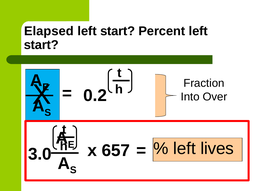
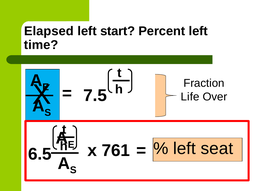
start at (41, 45): start -> time
0.2: 0.2 -> 7.5
Into: Into -> Life
657: 657 -> 761
lives: lives -> seat
3.0: 3.0 -> 6.5
